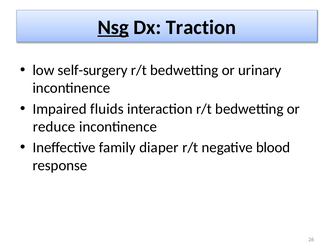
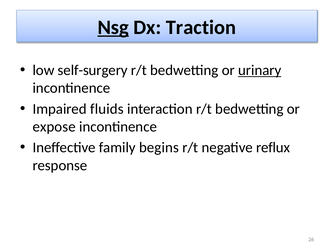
urinary underline: none -> present
reduce: reduce -> expose
diaper: diaper -> begins
blood: blood -> reflux
